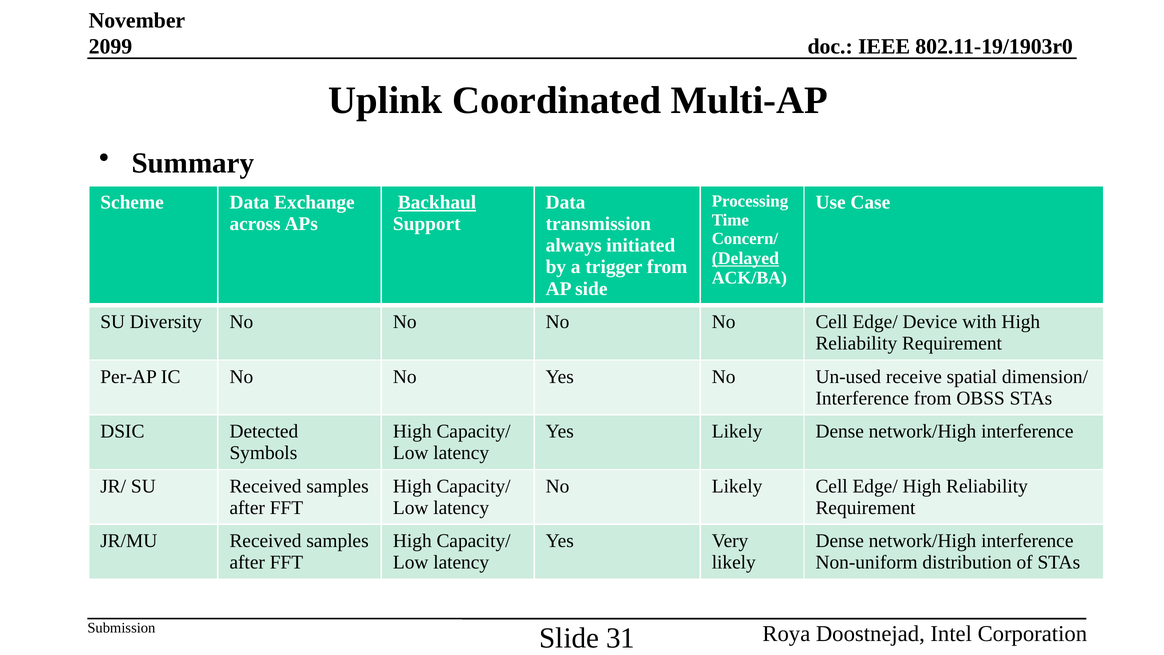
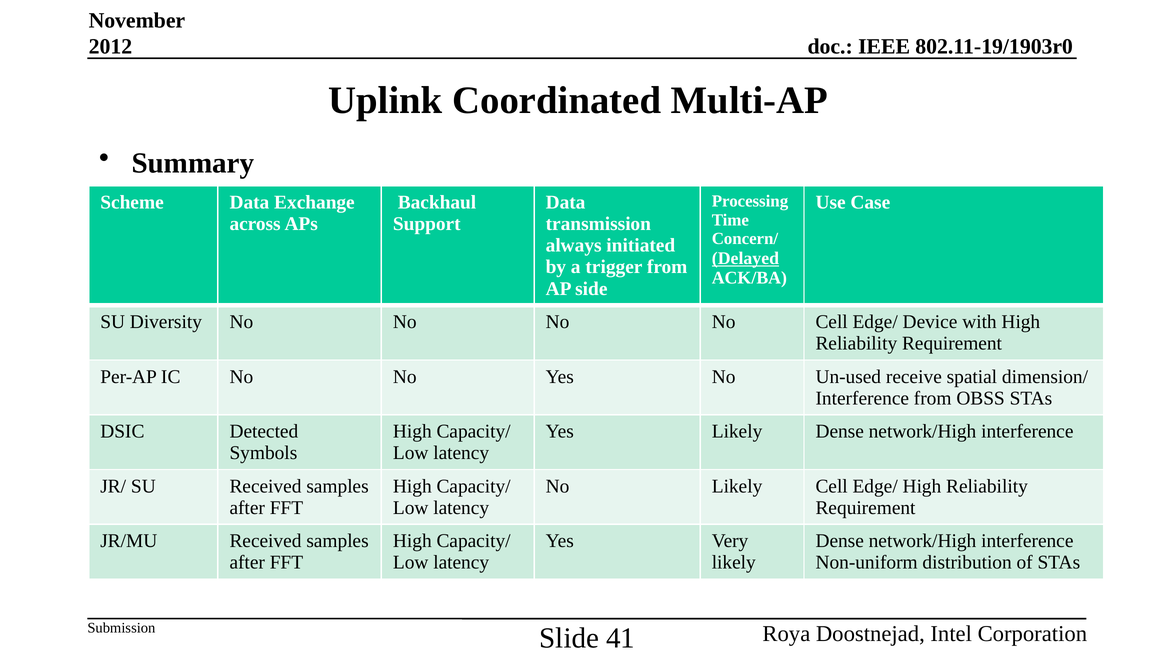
2099: 2099 -> 2012
Backhaul underline: present -> none
31: 31 -> 41
